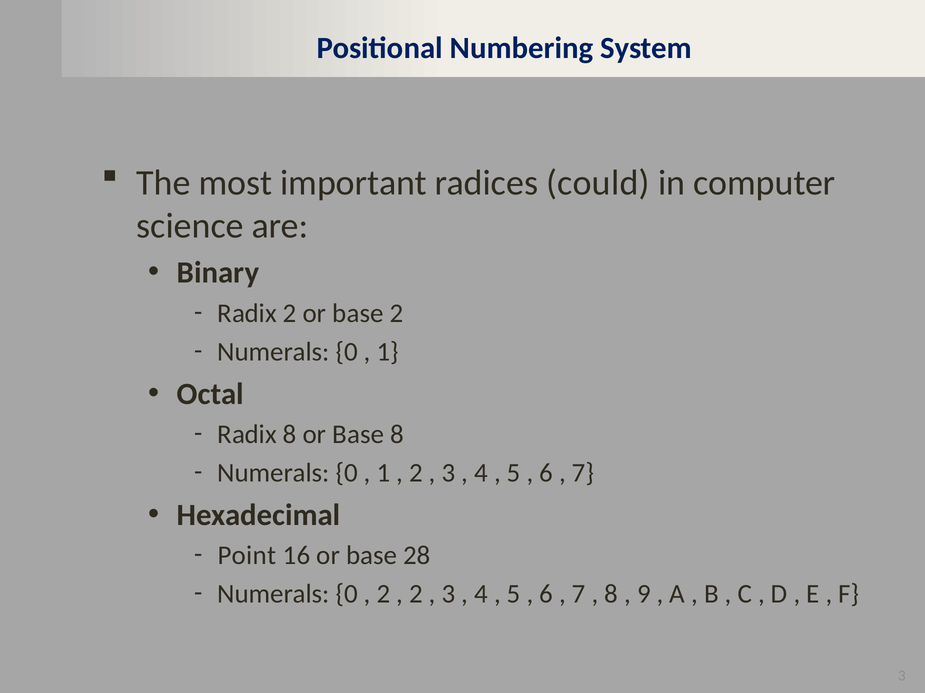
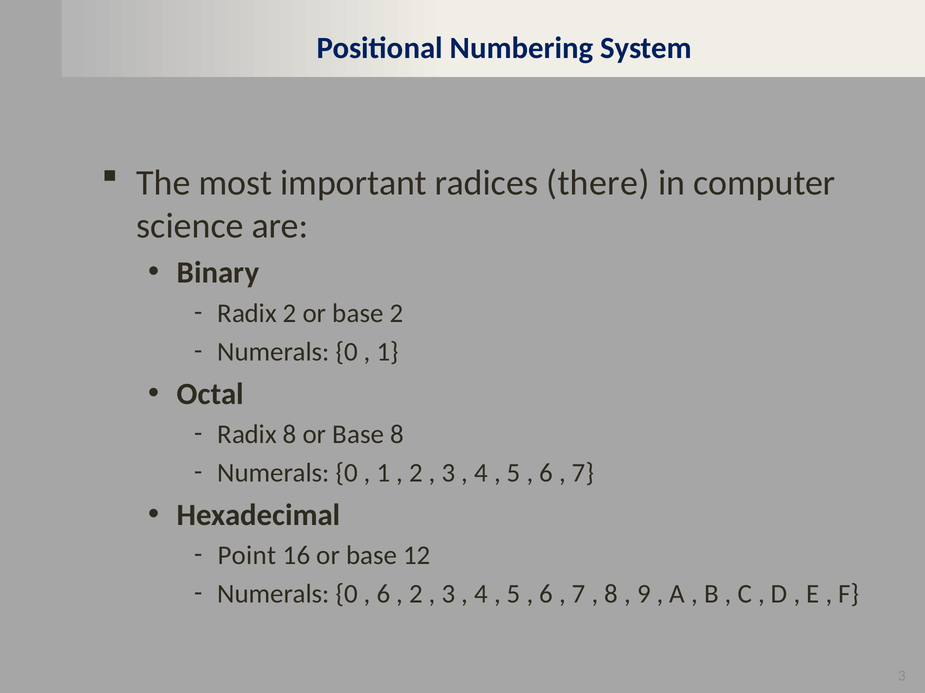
could: could -> there
28: 28 -> 12
2 at (383, 595): 2 -> 6
